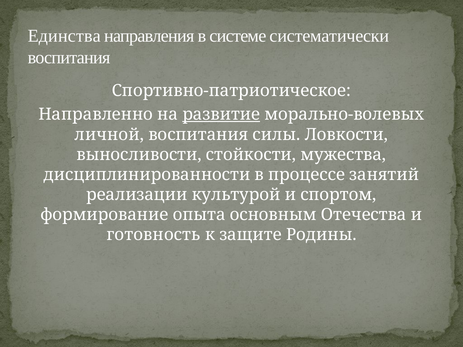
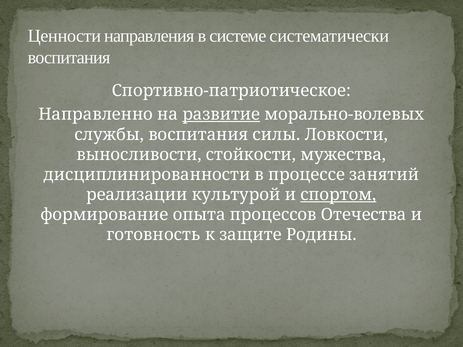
Единства: Единства -> Ценности
личной: личной -> службы
спортом underline: none -> present
основным: основным -> процессов
